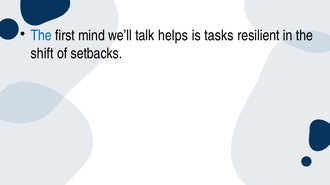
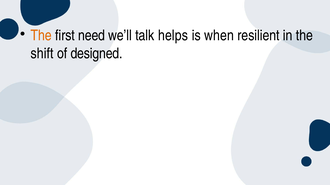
The at (41, 36) colour: blue -> orange
mind: mind -> need
tasks: tasks -> when
setbacks: setbacks -> designed
